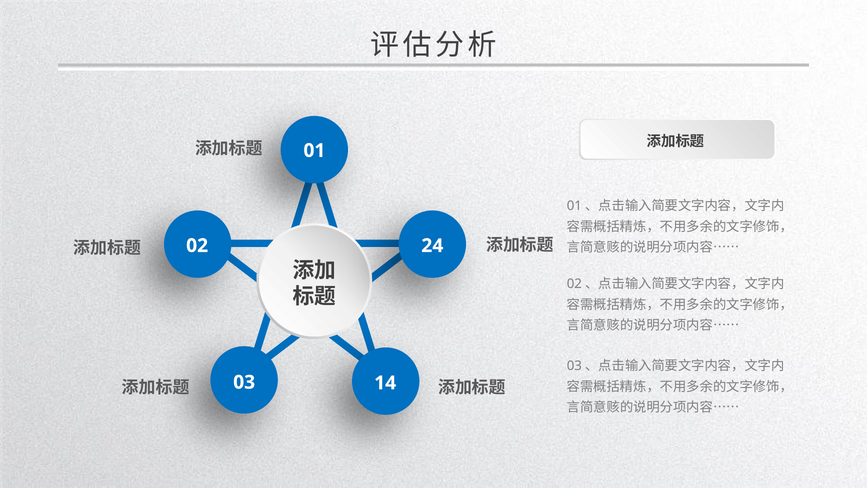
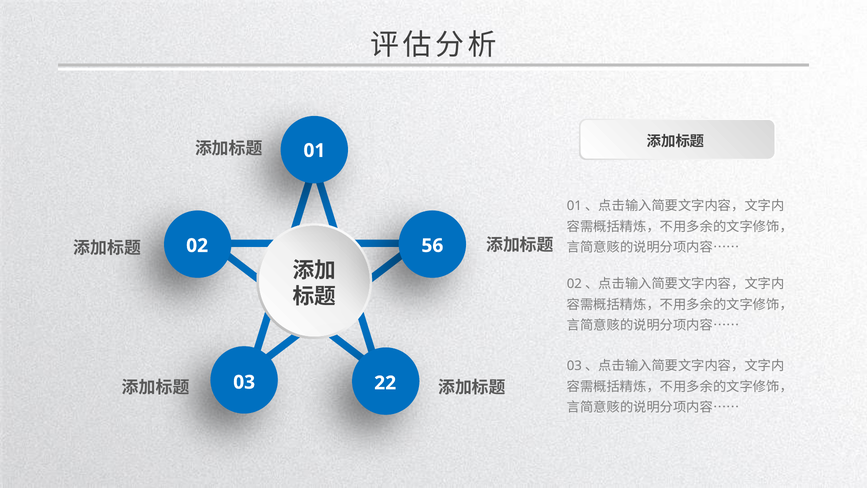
24: 24 -> 56
14: 14 -> 22
